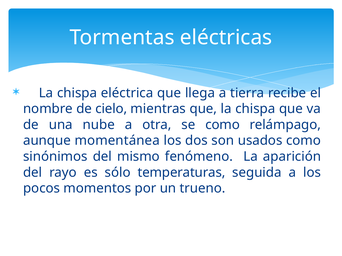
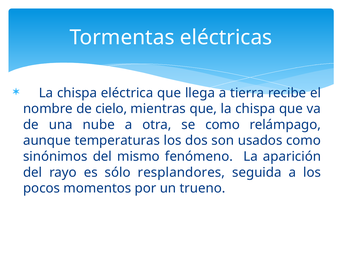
momentánea: momentánea -> temperaturas
temperaturas: temperaturas -> resplandores
